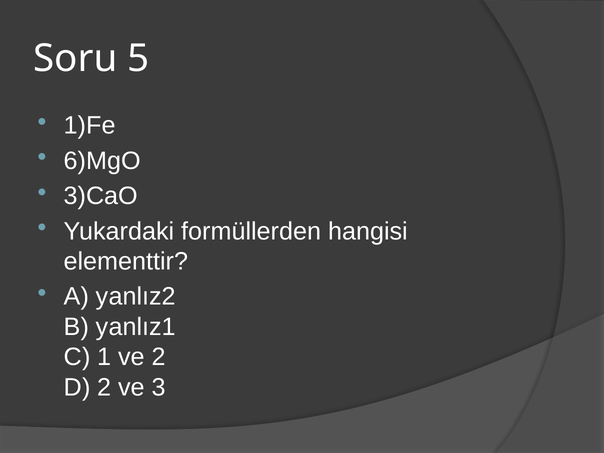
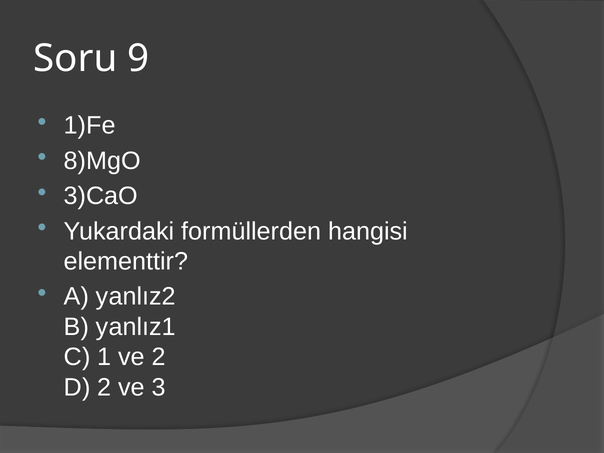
5: 5 -> 9
6)MgO: 6)MgO -> 8)MgO
